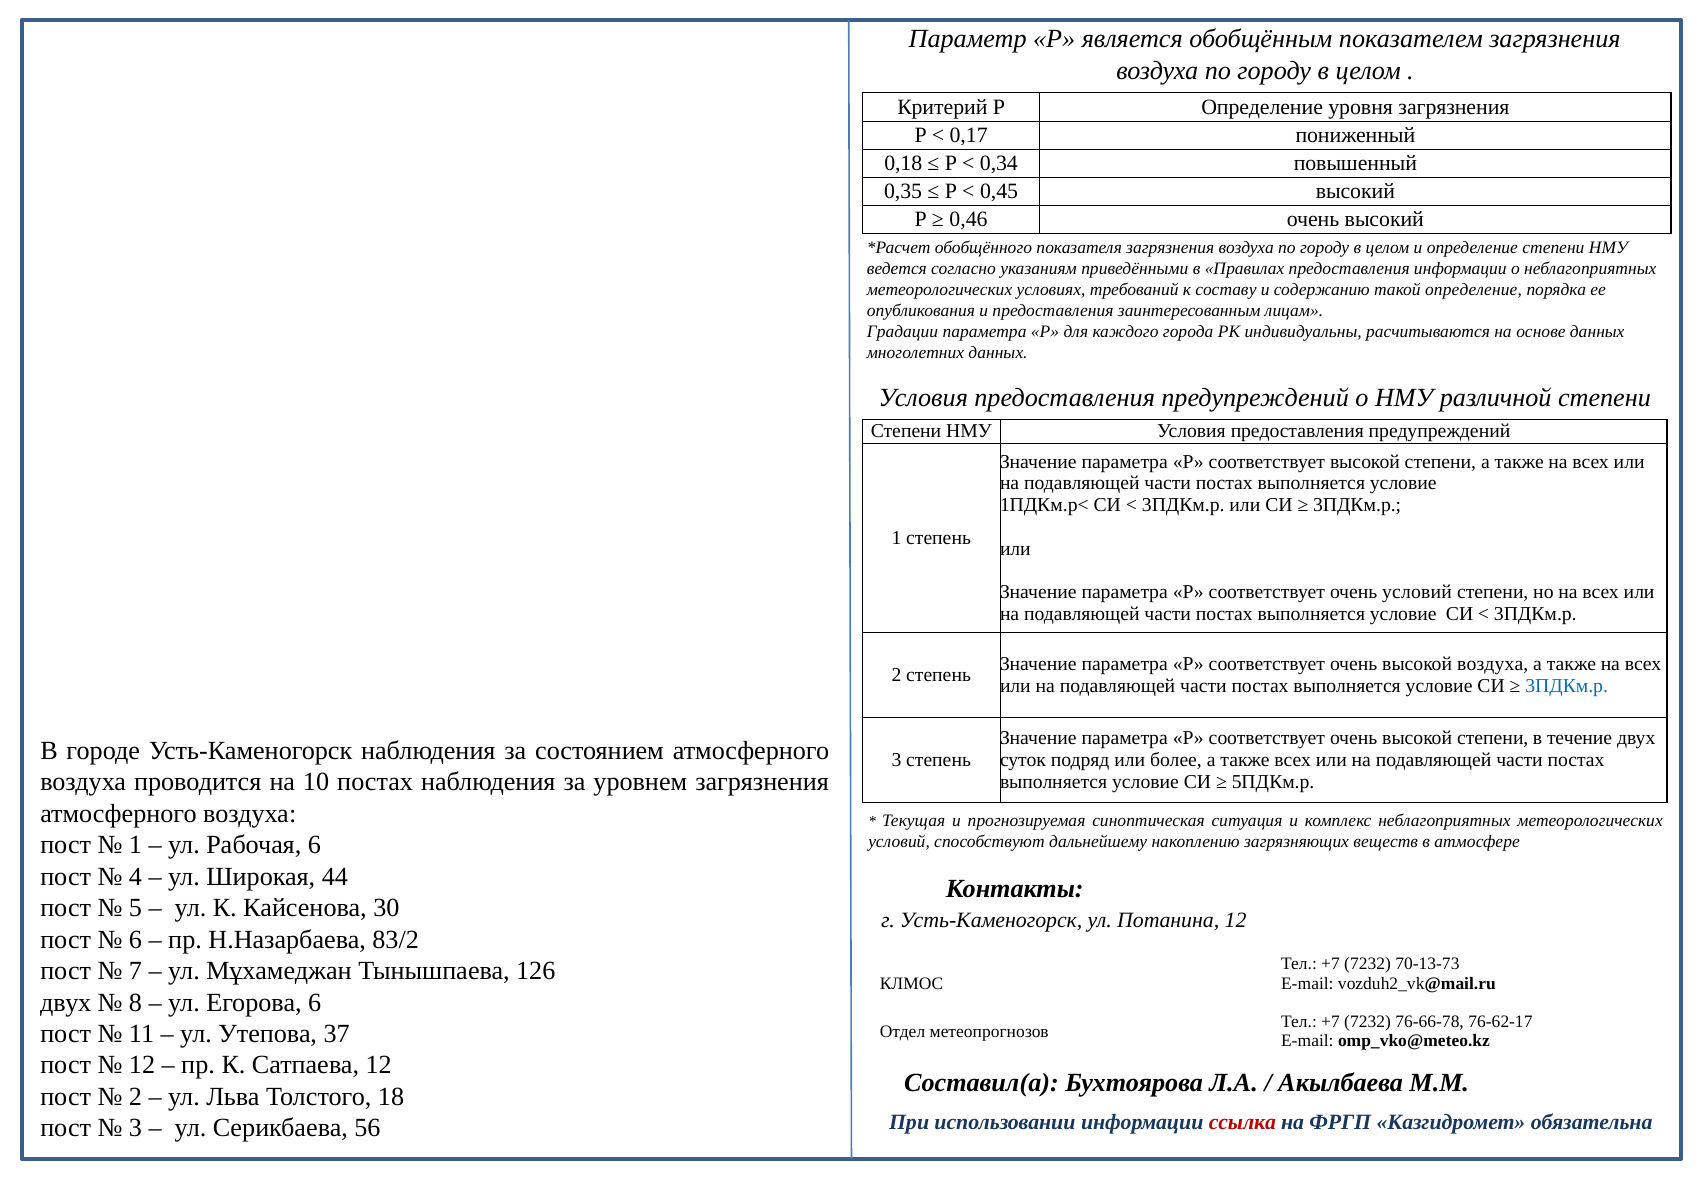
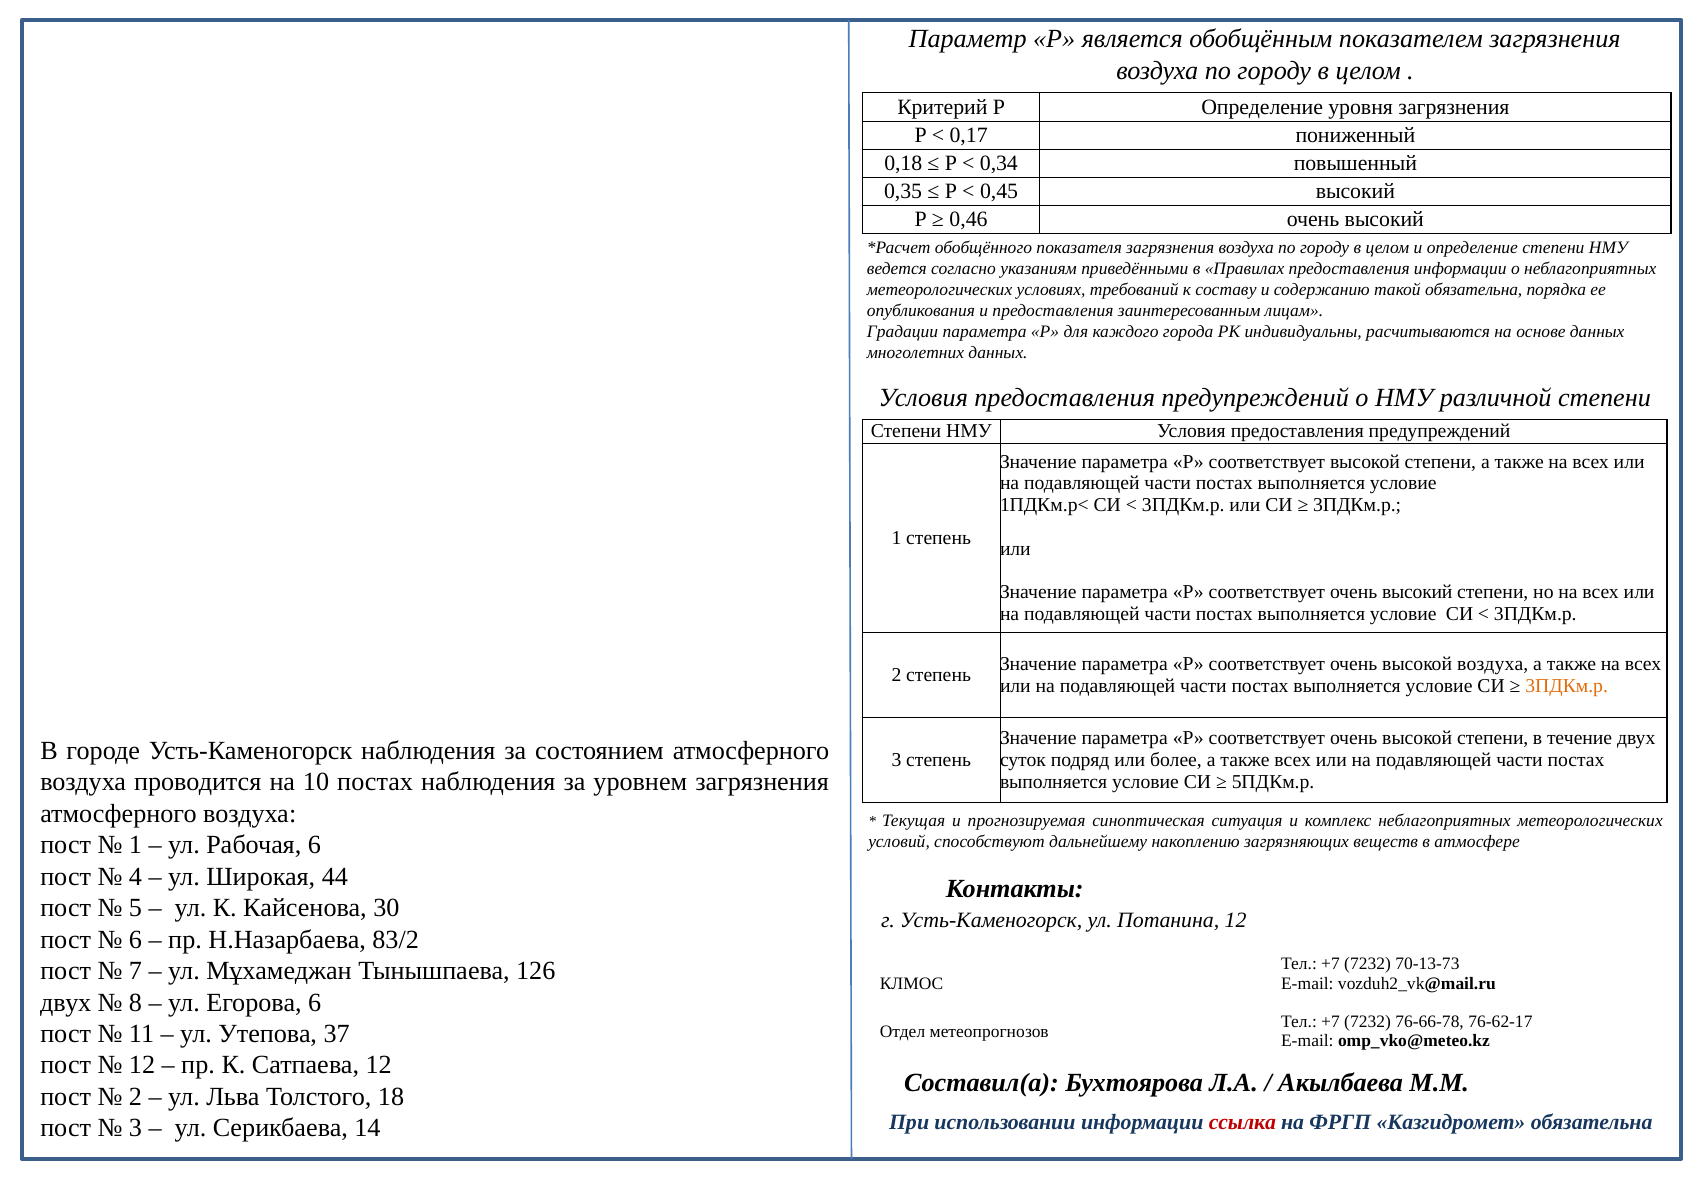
такой определение: определение -> обязательна
соответствует очень условий: условий -> высокий
3ПДКм.р at (1567, 686) colour: blue -> orange
56: 56 -> 14
